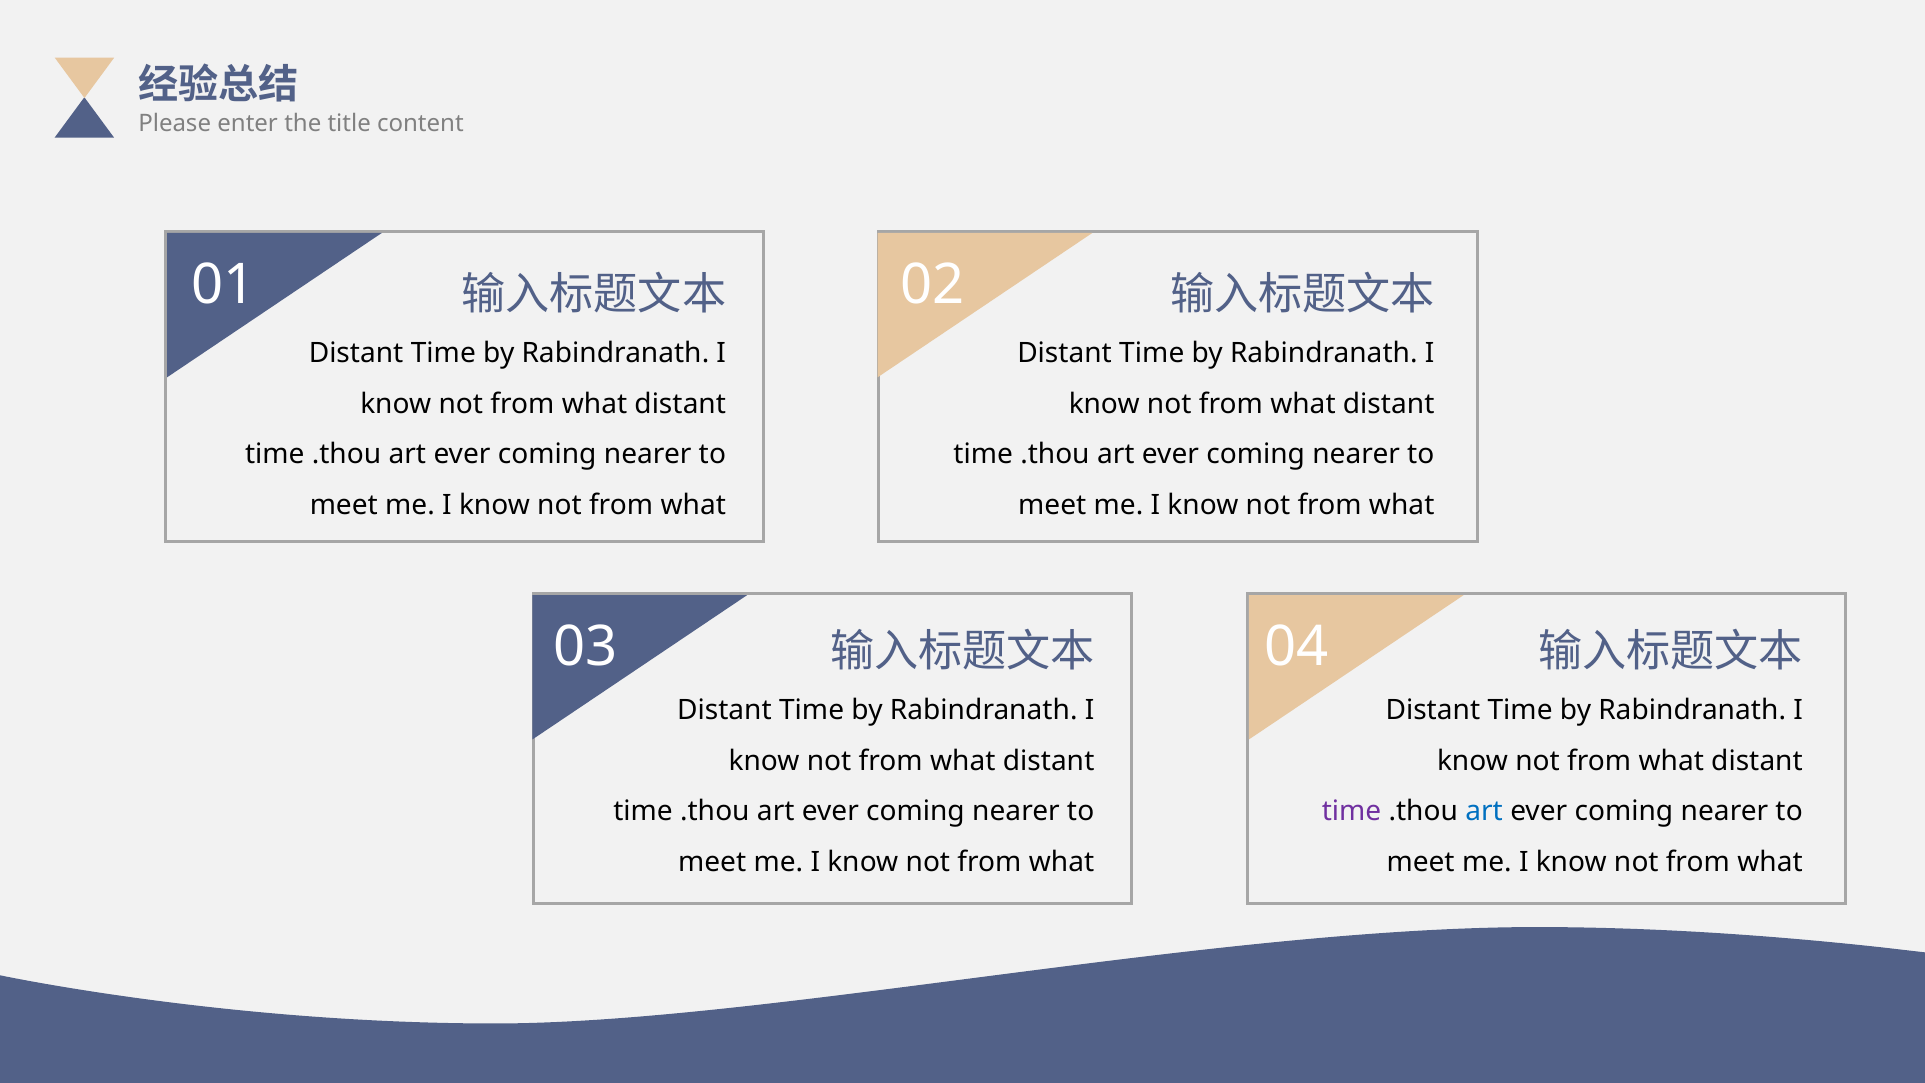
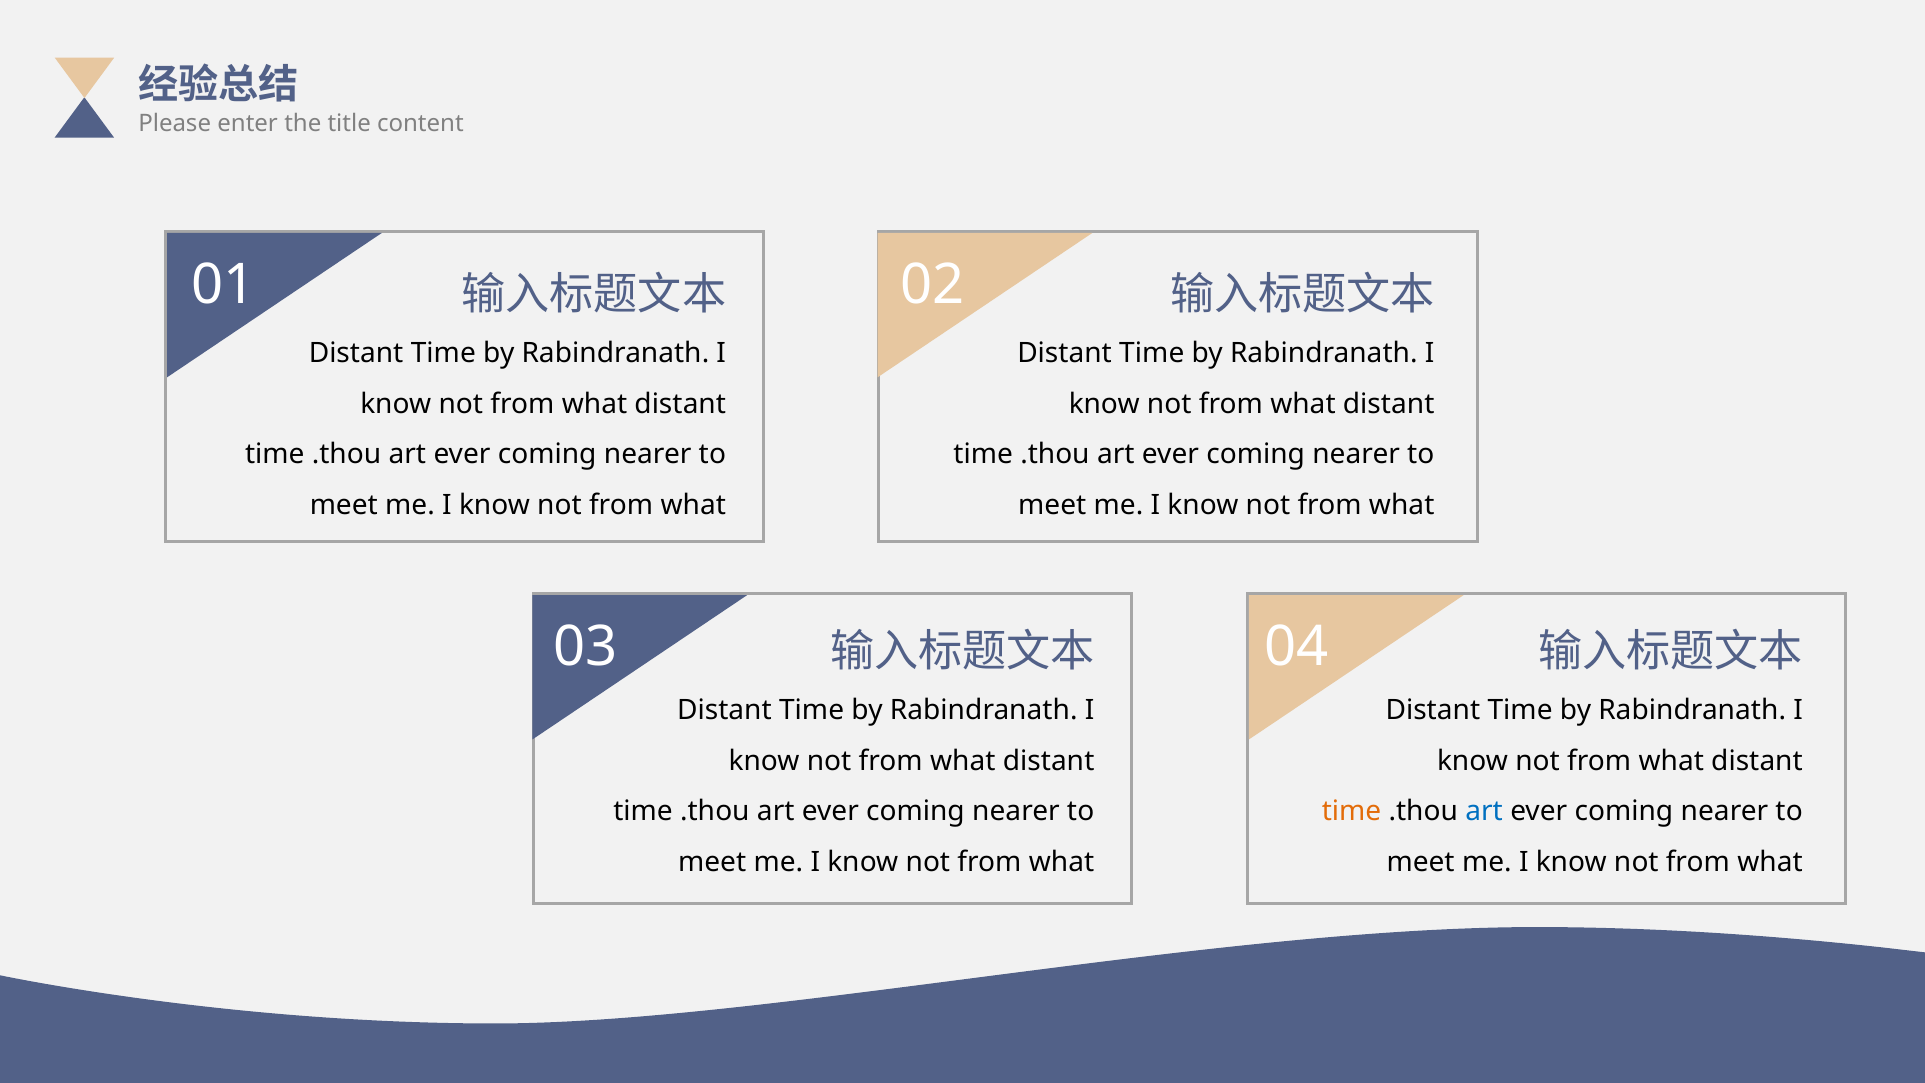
time at (1352, 812) colour: purple -> orange
